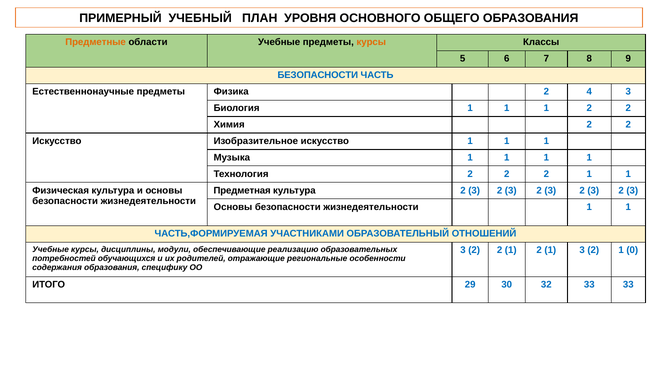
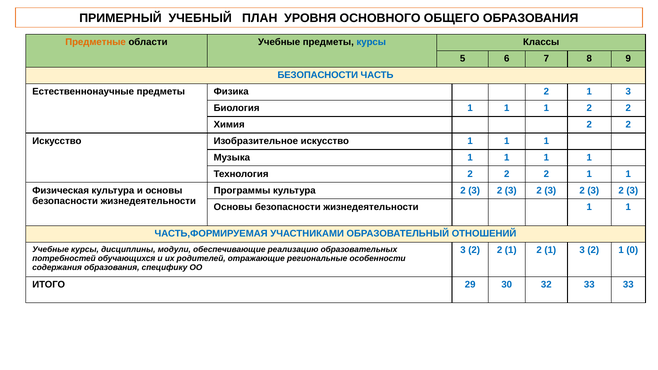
курсы at (371, 42) colour: orange -> blue
Физика 2 4: 4 -> 1
Предметная: Предметная -> Программы
